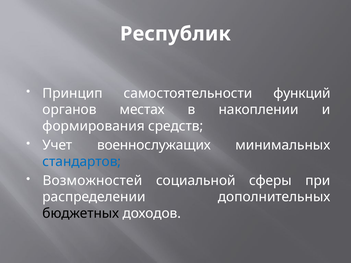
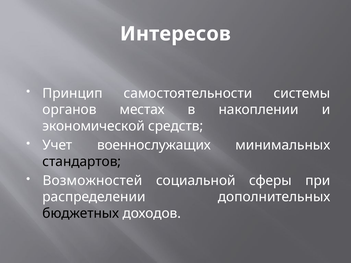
Республик: Республик -> Интересов
функций: функций -> системы
формирования: формирования -> экономической
стандартов colour: blue -> black
